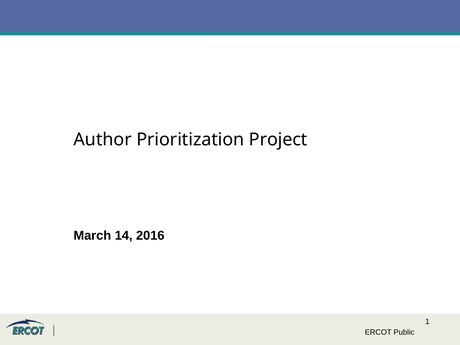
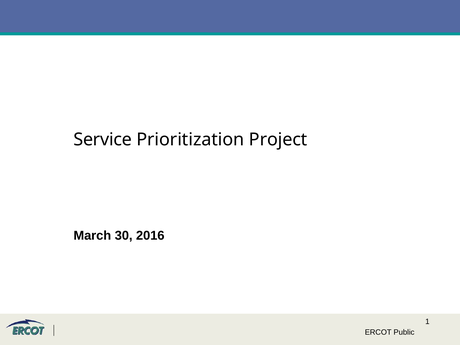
Author: Author -> Service
14: 14 -> 30
